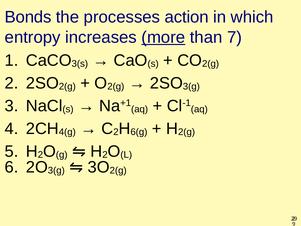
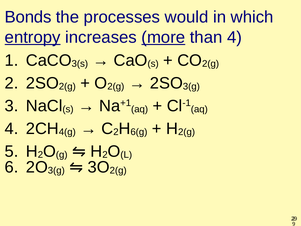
action: action -> would
entropy underline: none -> present
than 7: 7 -> 4
